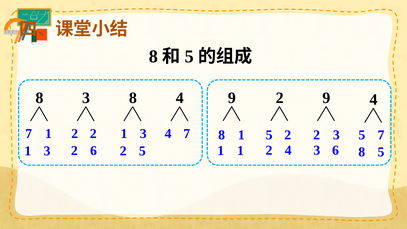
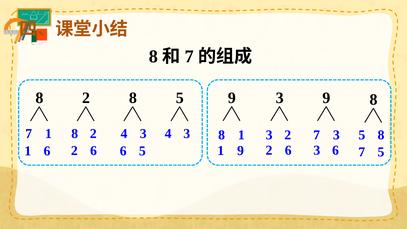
5 at (189, 57): 5 -> 7
3 at (86, 98): 3 -> 2
8 4: 4 -> 5
9 2: 2 -> 3
9 4: 4 -> 8
7 1 2: 2 -> 8
2 1: 1 -> 4
3 4 7: 7 -> 3
1 5: 5 -> 3
2 at (317, 135): 2 -> 7
5 7: 7 -> 8
1 1: 1 -> 9
4 at (288, 150): 4 -> 6
6 8: 8 -> 7
3 at (47, 151): 3 -> 6
6 2: 2 -> 6
